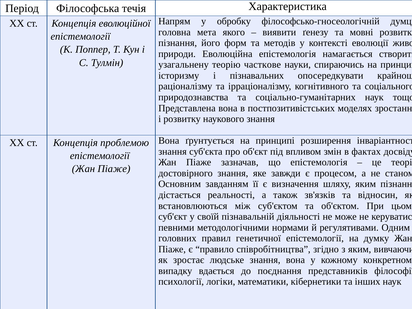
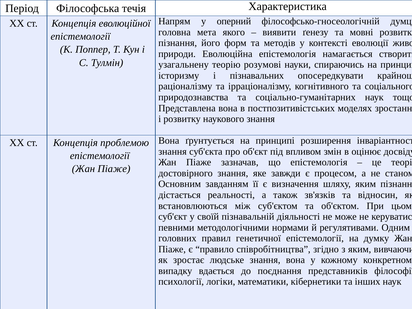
обробку: обробку -> оперний
часткове: часткове -> розумові
фактах: фактах -> оцінює
